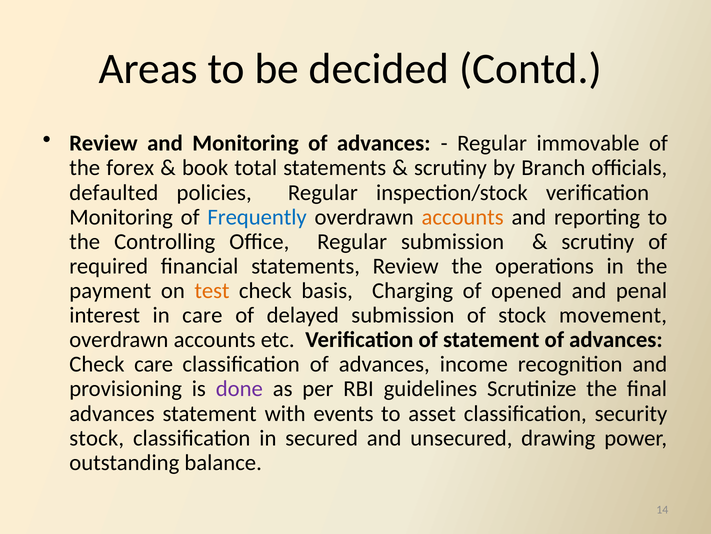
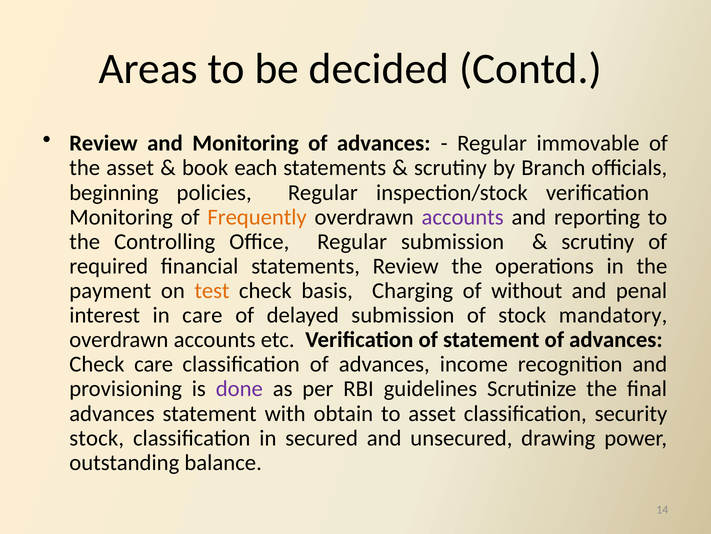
the forex: forex -> asset
total: total -> each
defaulted: defaulted -> beginning
Frequently colour: blue -> orange
accounts at (463, 217) colour: orange -> purple
opened: opened -> without
movement: movement -> mandatory
events: events -> obtain
